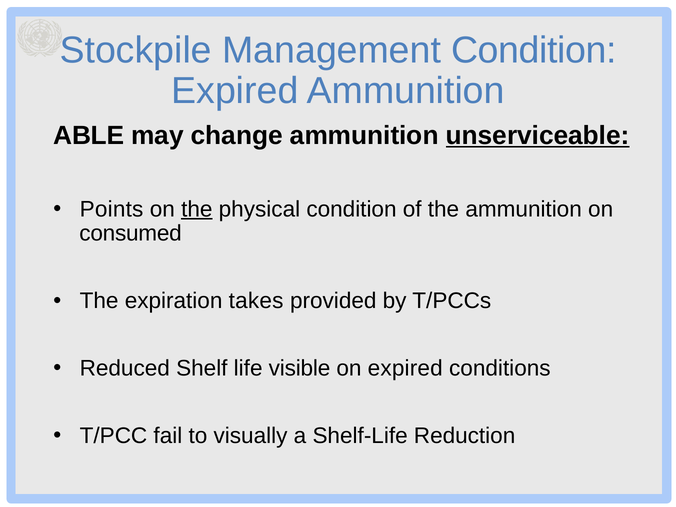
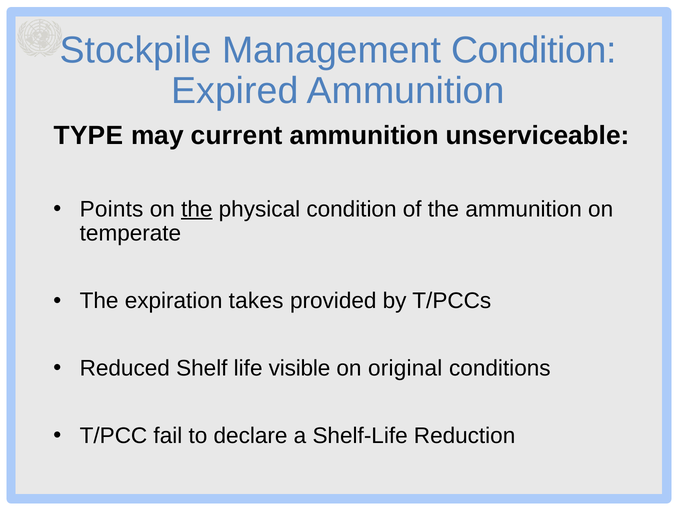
ABLE: ABLE -> TYPE
change: change -> current
unserviceable underline: present -> none
consumed: consumed -> temperate
on expired: expired -> original
visually: visually -> declare
